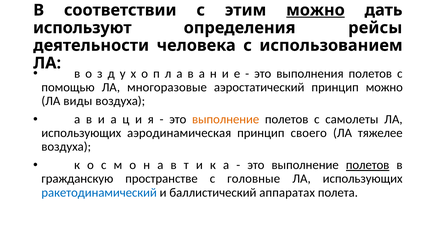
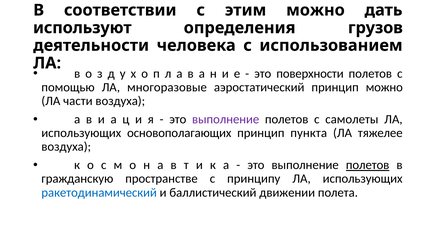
можно at (315, 10) underline: present -> none
рейсы: рейсы -> грузов
выполнения: выполнения -> поверхности
виды: виды -> части
выполнение at (226, 119) colour: orange -> purple
аэродинамическая: аэродинамическая -> основополагающих
своего: своего -> пункта
головные: головные -> принципу
аппаратах: аппаратах -> движении
